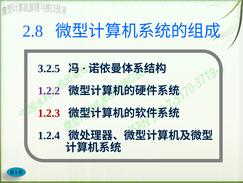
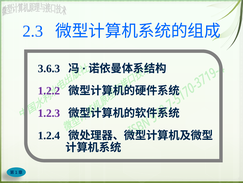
2.8: 2.8 -> 2.3
3.2.5: 3.2.5 -> 3.6.3
1.2.3 colour: red -> purple
